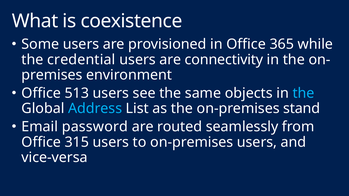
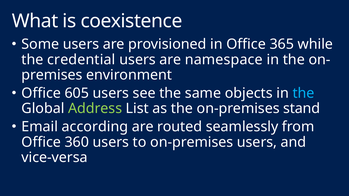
connectivity: connectivity -> namespace
513: 513 -> 605
Address colour: light blue -> light green
password: password -> according
315: 315 -> 360
